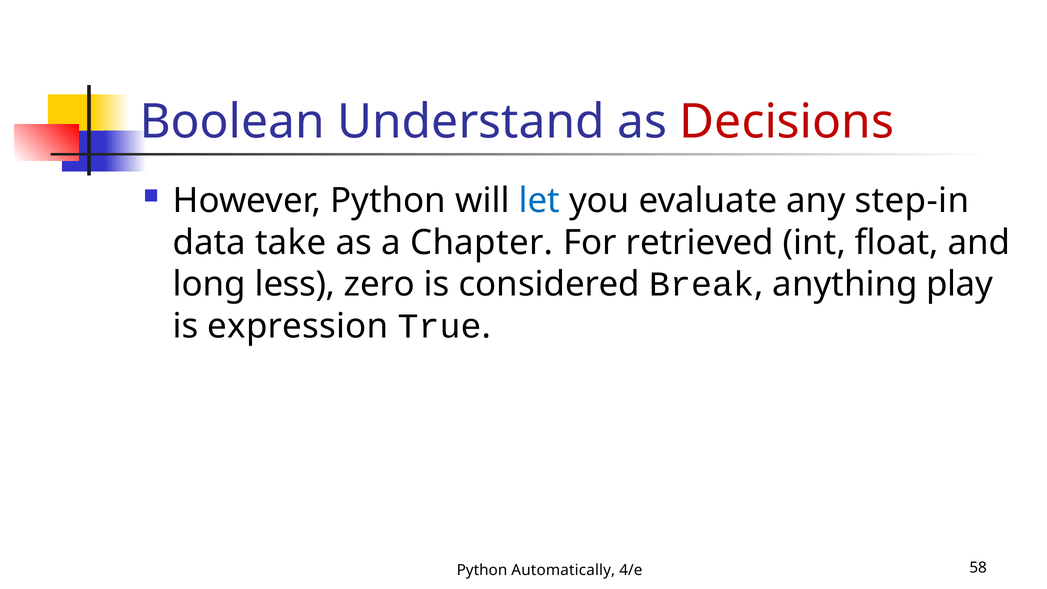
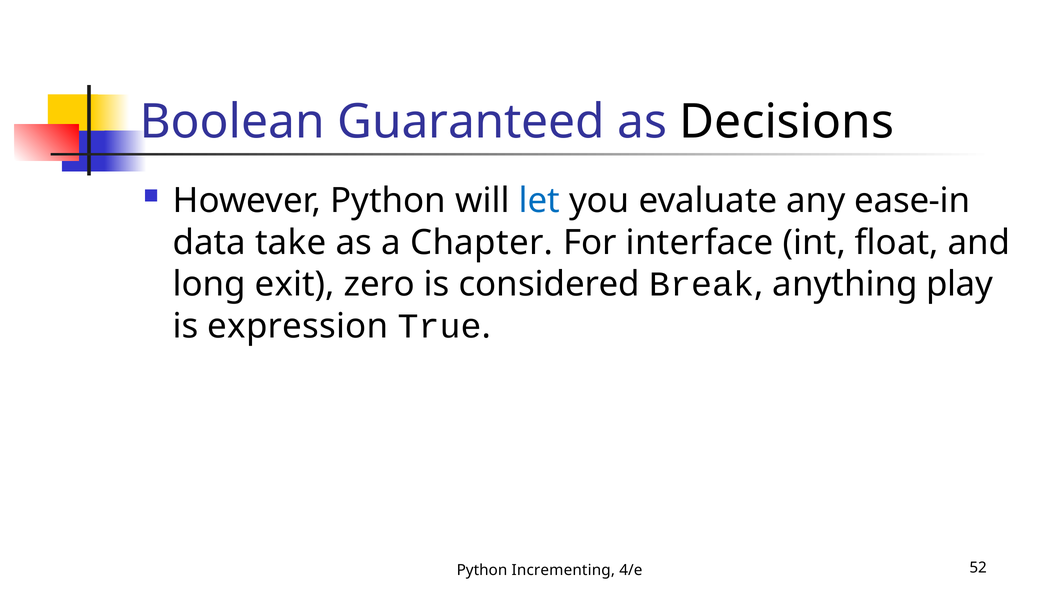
Understand: Understand -> Guaranteed
Decisions colour: red -> black
step-in: step-in -> ease-in
retrieved: retrieved -> interface
less: less -> exit
Automatically: Automatically -> Incrementing
58: 58 -> 52
